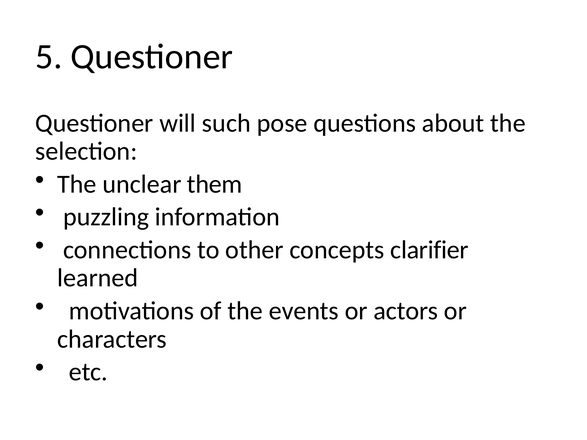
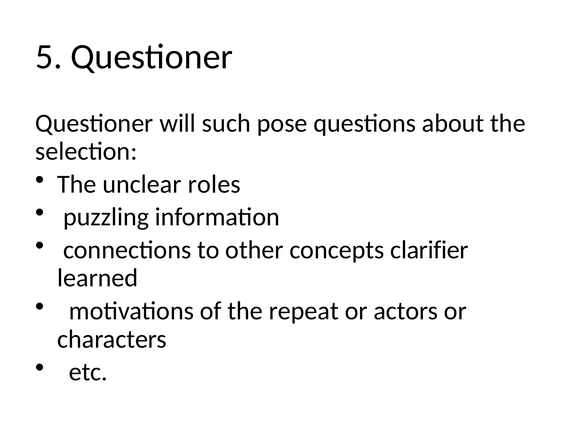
them: them -> roles
events: events -> repeat
